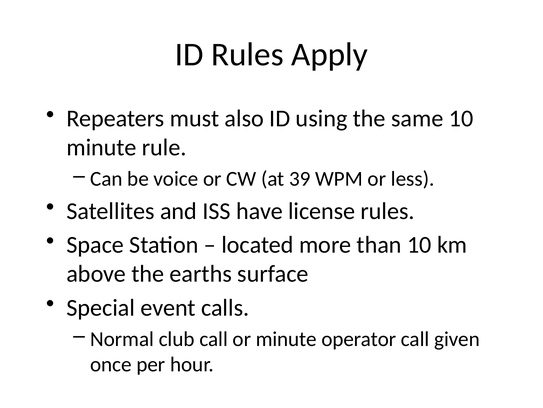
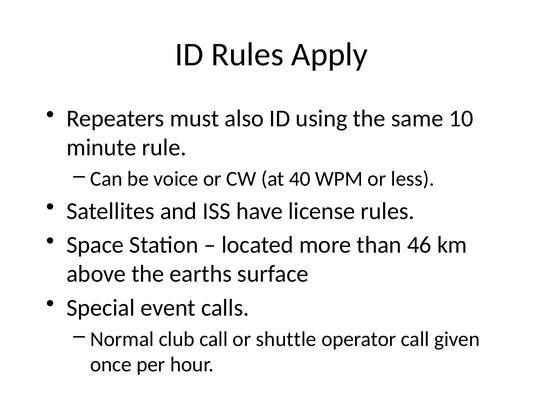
39: 39 -> 40
than 10: 10 -> 46
or minute: minute -> shuttle
